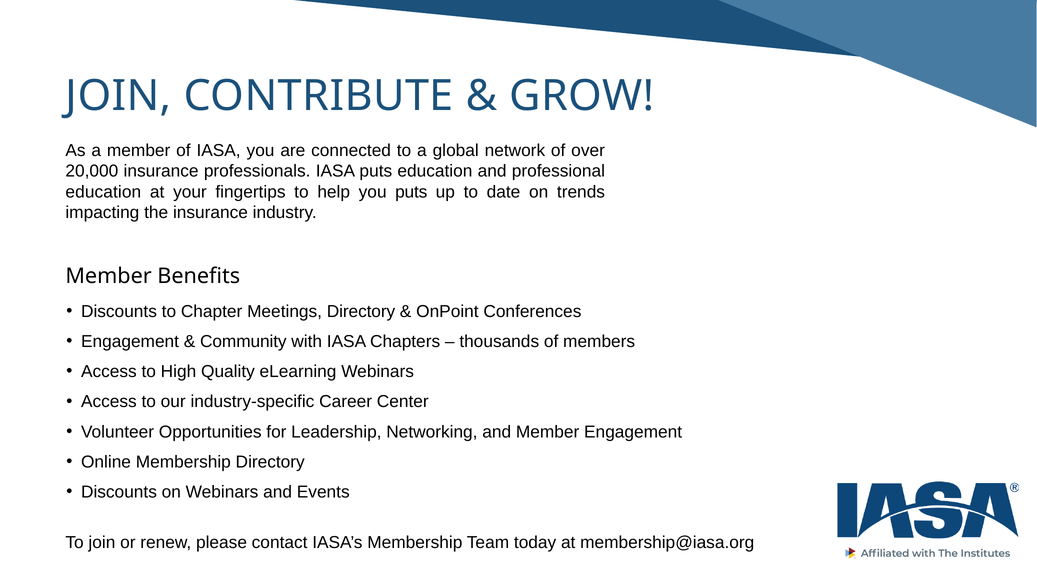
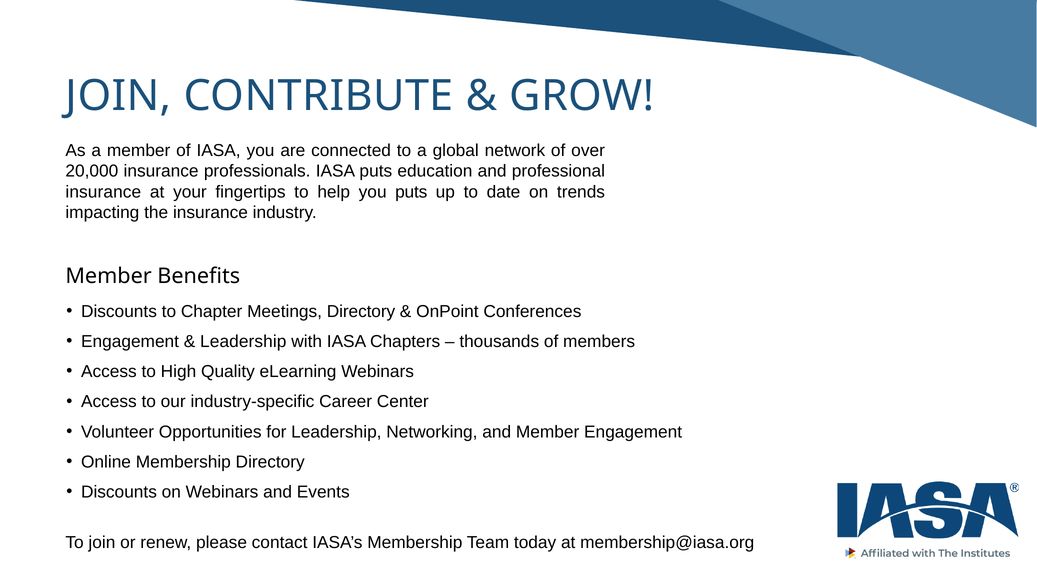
education at (103, 192): education -> insurance
Community at (243, 342): Community -> Leadership
